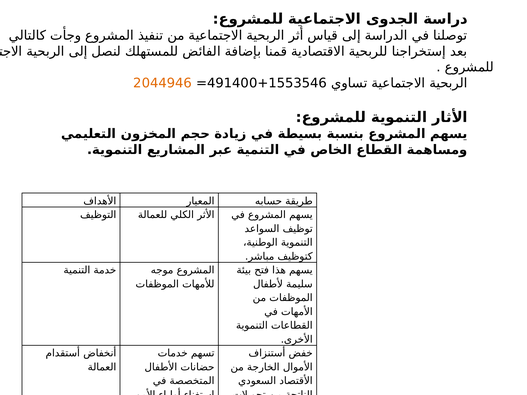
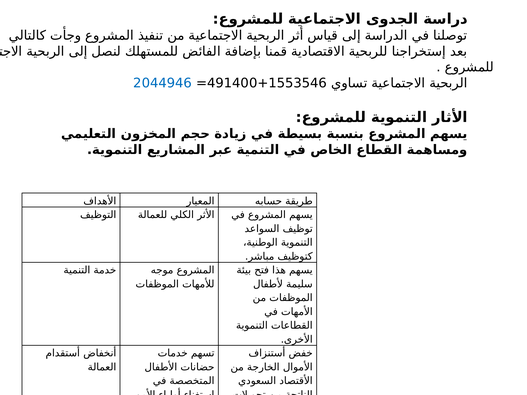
2044946 colour: orange -> blue
